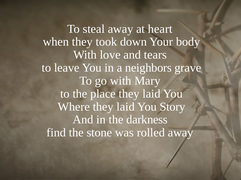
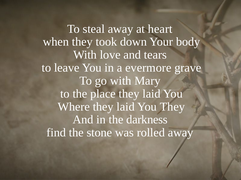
neighbors: neighbors -> evermore
You Story: Story -> They
